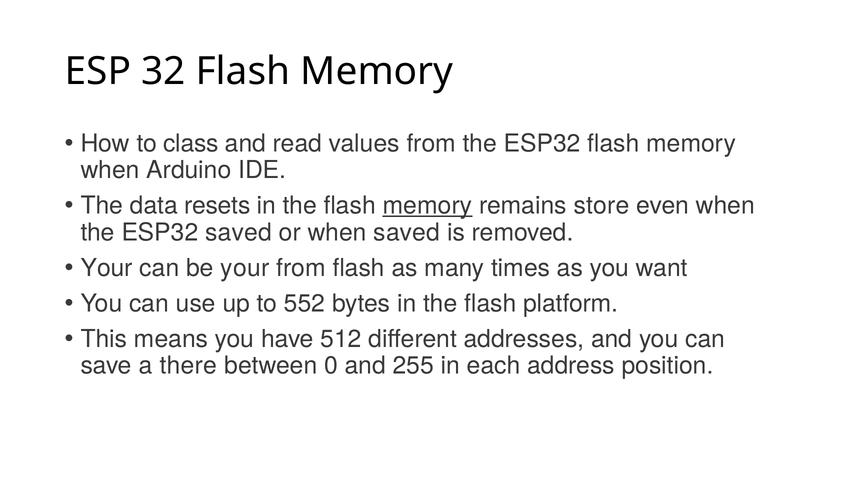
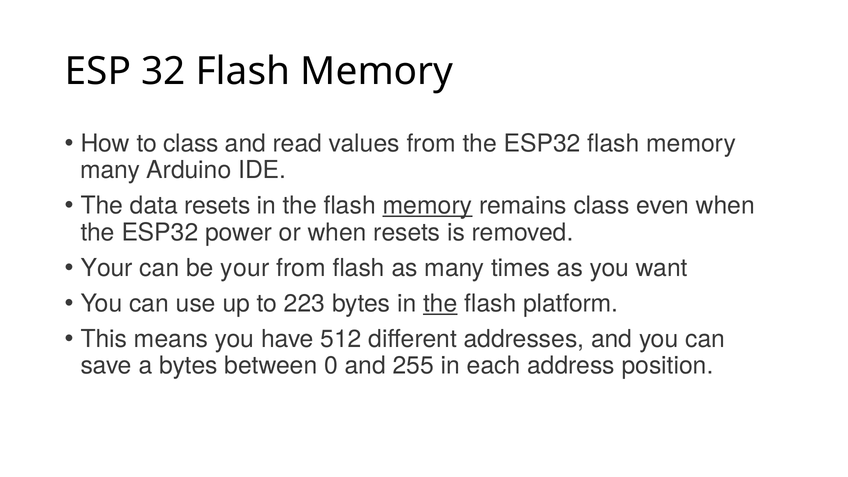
when at (110, 170): when -> many
remains store: store -> class
ESP32 saved: saved -> power
when saved: saved -> resets
552: 552 -> 223
the at (440, 303) underline: none -> present
a there: there -> bytes
